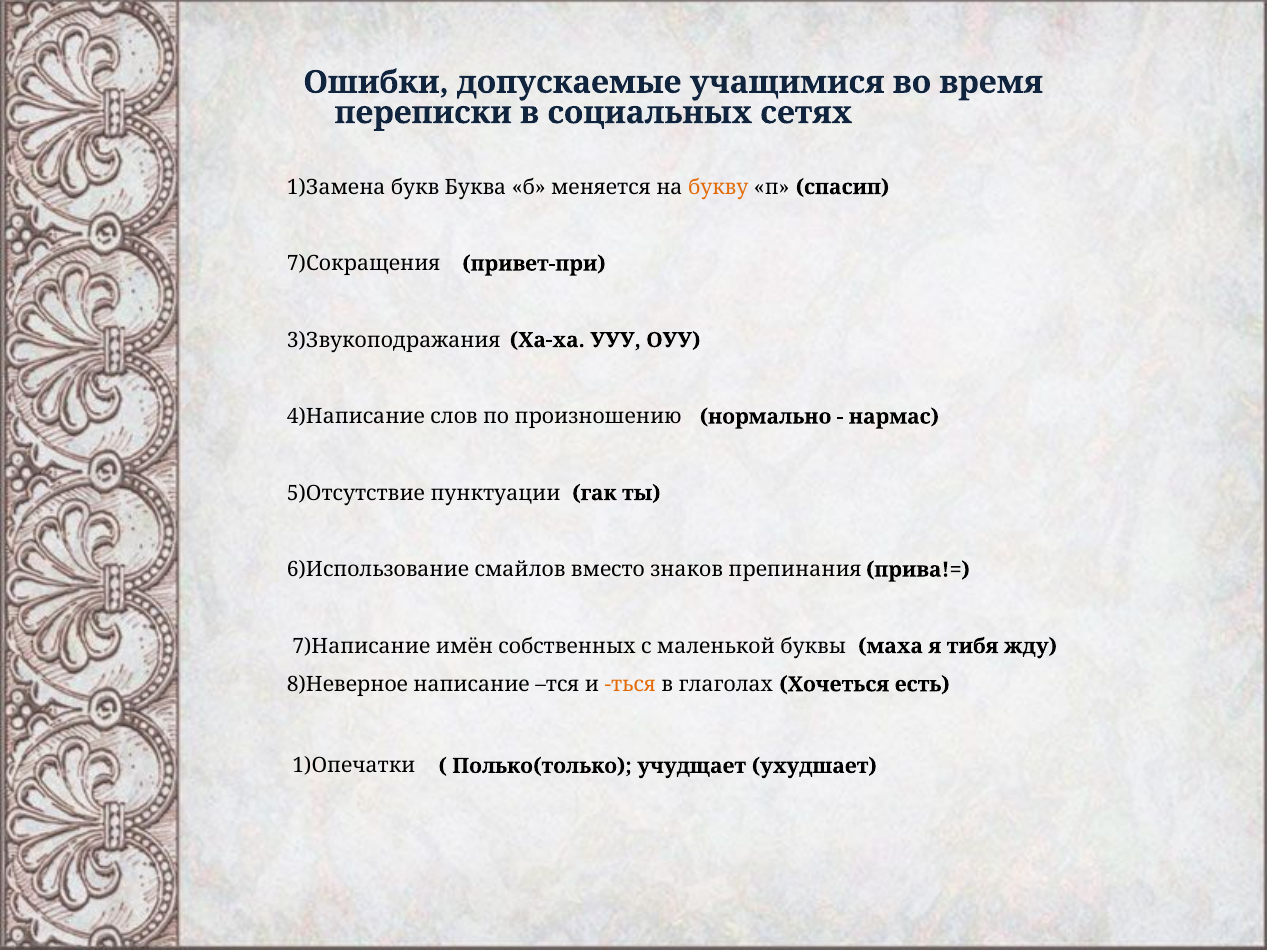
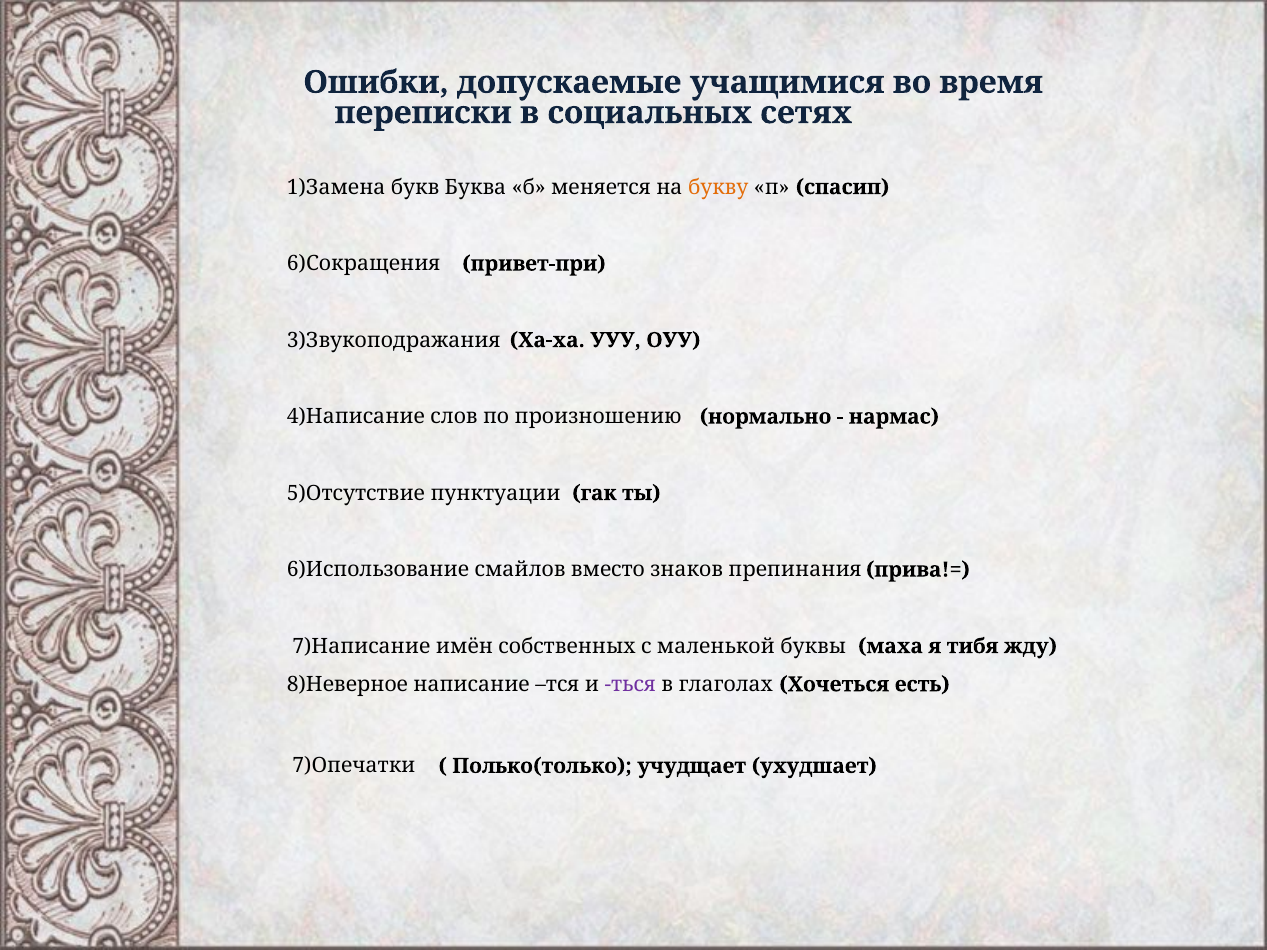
7)Сокращения: 7)Сокращения -> 6)Сокращения
ться colour: orange -> purple
1)Опечатки: 1)Опечатки -> 7)Опечатки
